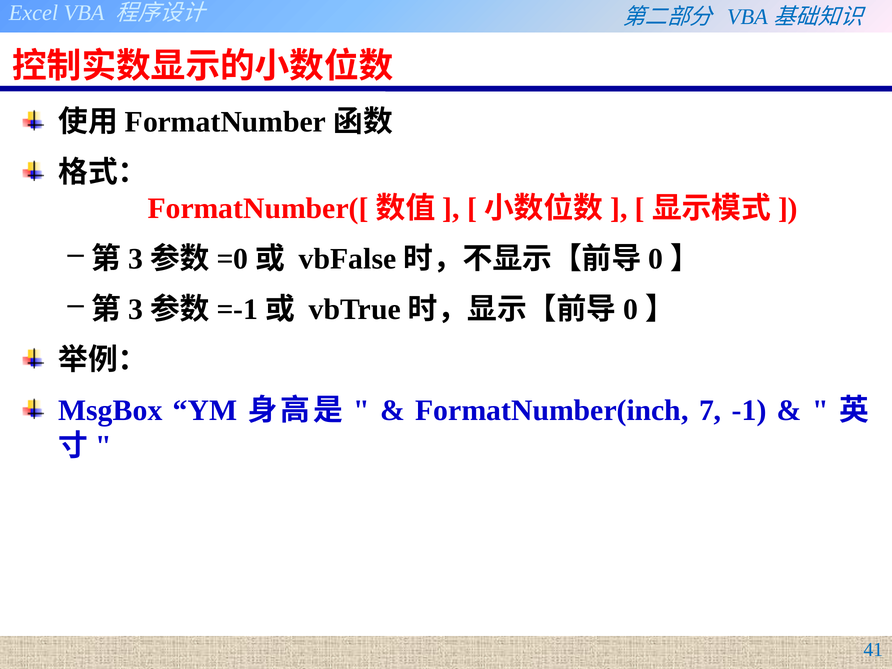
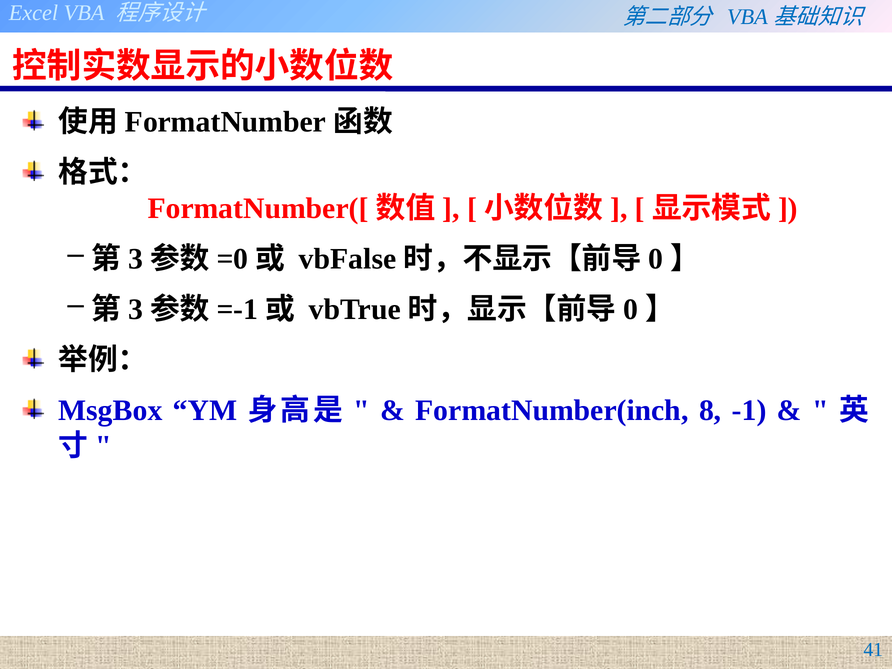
7: 7 -> 8
